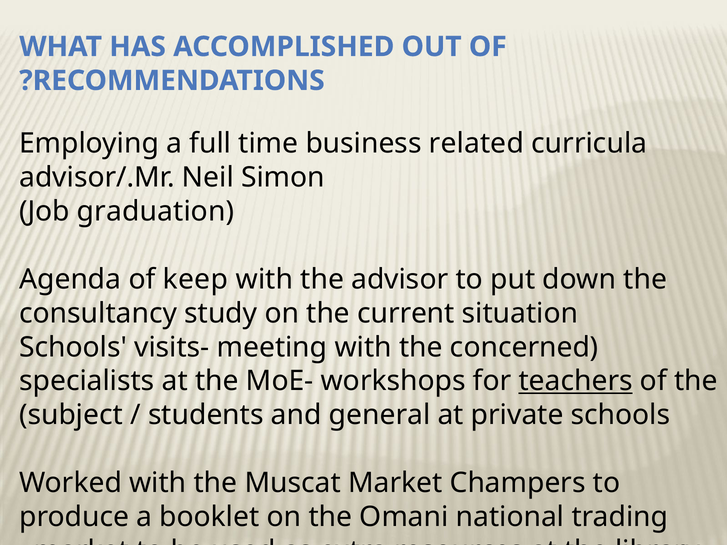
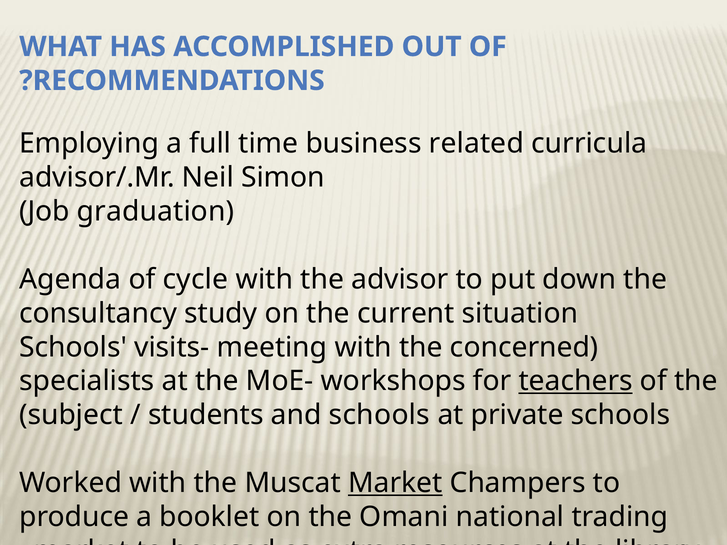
keep: keep -> cycle
and general: general -> schools
Market at (395, 483) underline: none -> present
